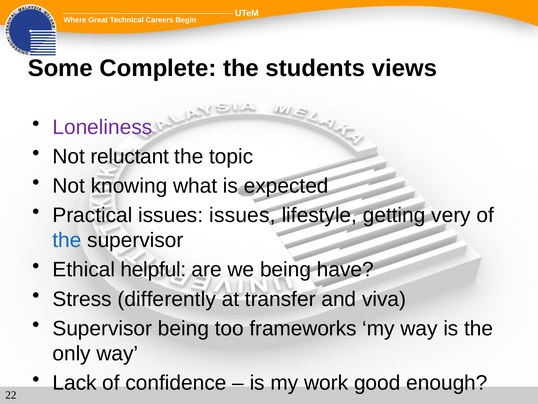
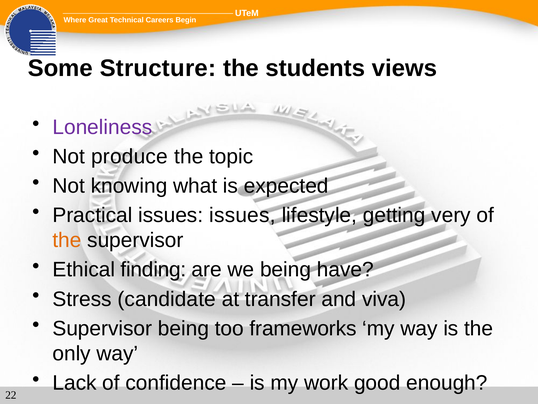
Complete: Complete -> Structure
reluctant: reluctant -> produce
the at (67, 240) colour: blue -> orange
helpful: helpful -> finding
differently: differently -> candidate
